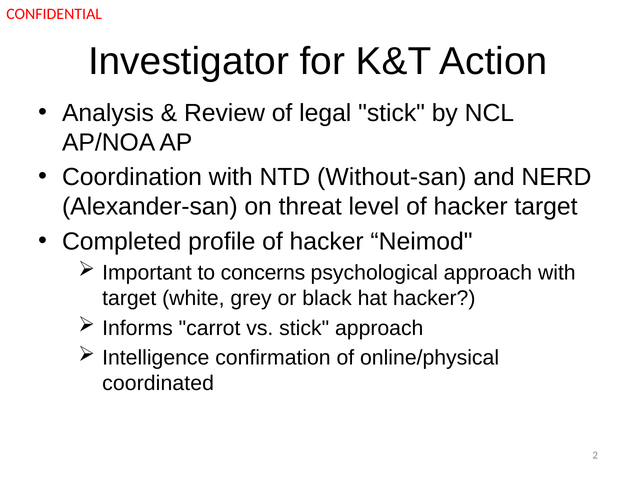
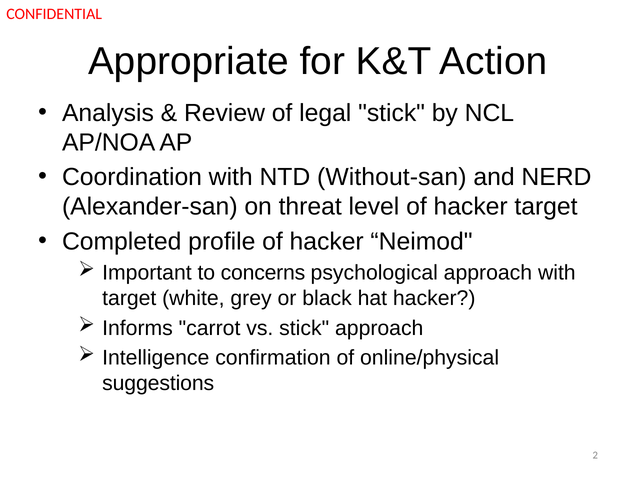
Investigator: Investigator -> Appropriate
coordinated: coordinated -> suggestions
